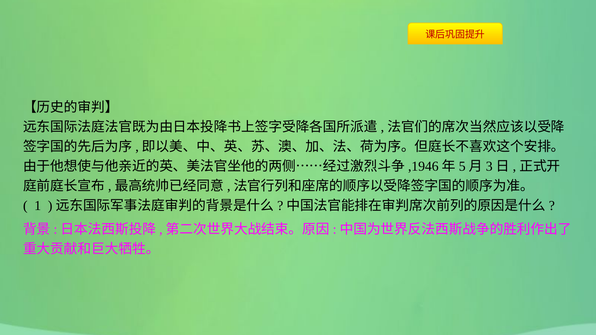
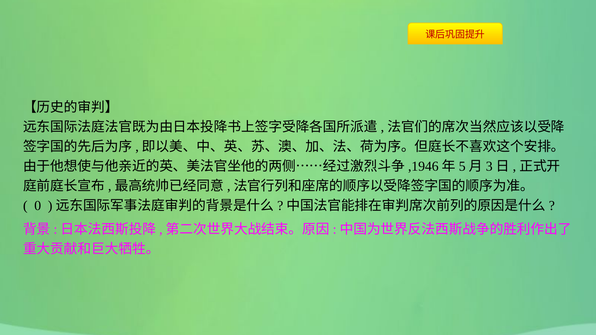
1: 1 -> 0
